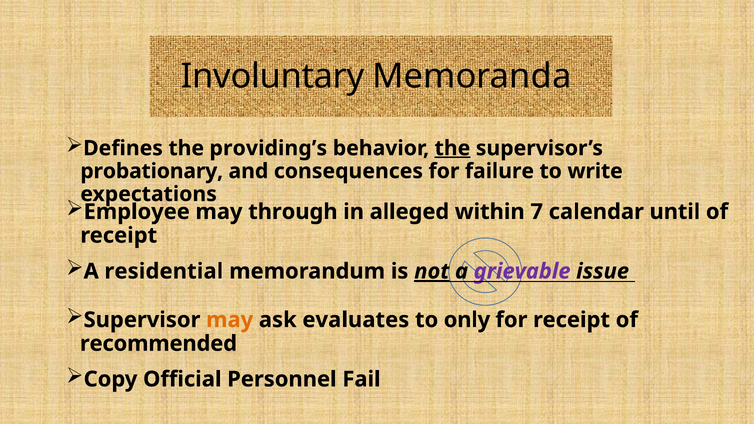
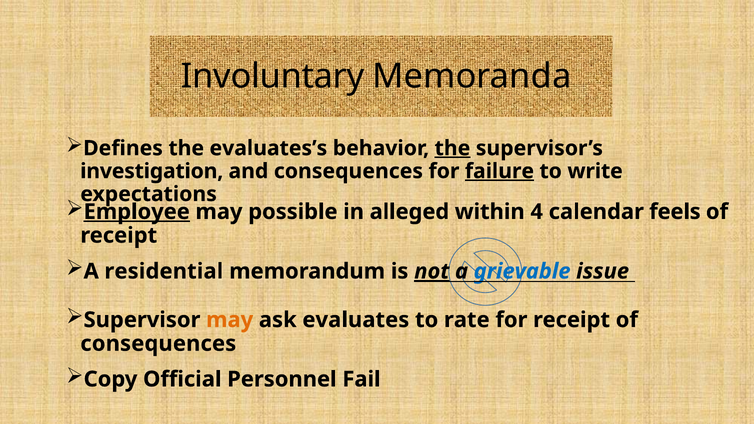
providing’s: providing’s -> evaluates’s
probationary: probationary -> investigation
failure underline: none -> present
Employee underline: none -> present
through: through -> possible
7: 7 -> 4
until: until -> feels
grievable colour: purple -> blue
only: only -> rate
recommended at (158, 344): recommended -> consequences
